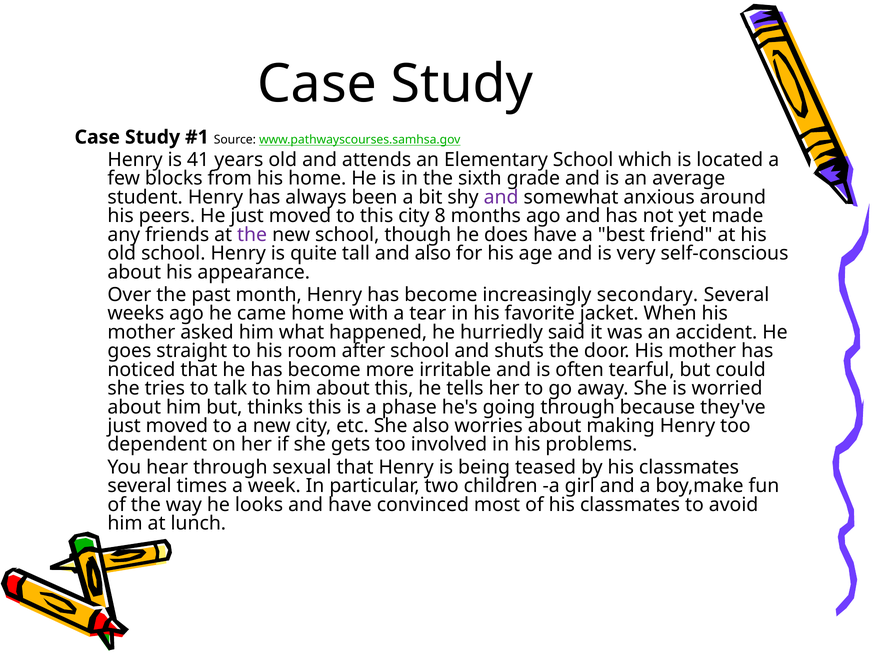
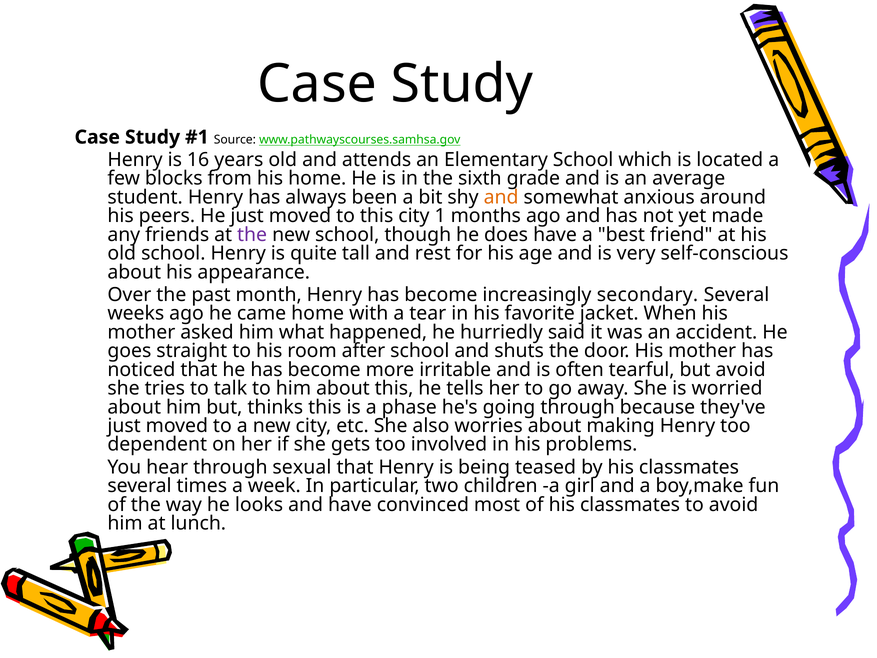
41: 41 -> 16
and at (501, 197) colour: purple -> orange
8: 8 -> 1
and also: also -> rest
but could: could -> avoid
